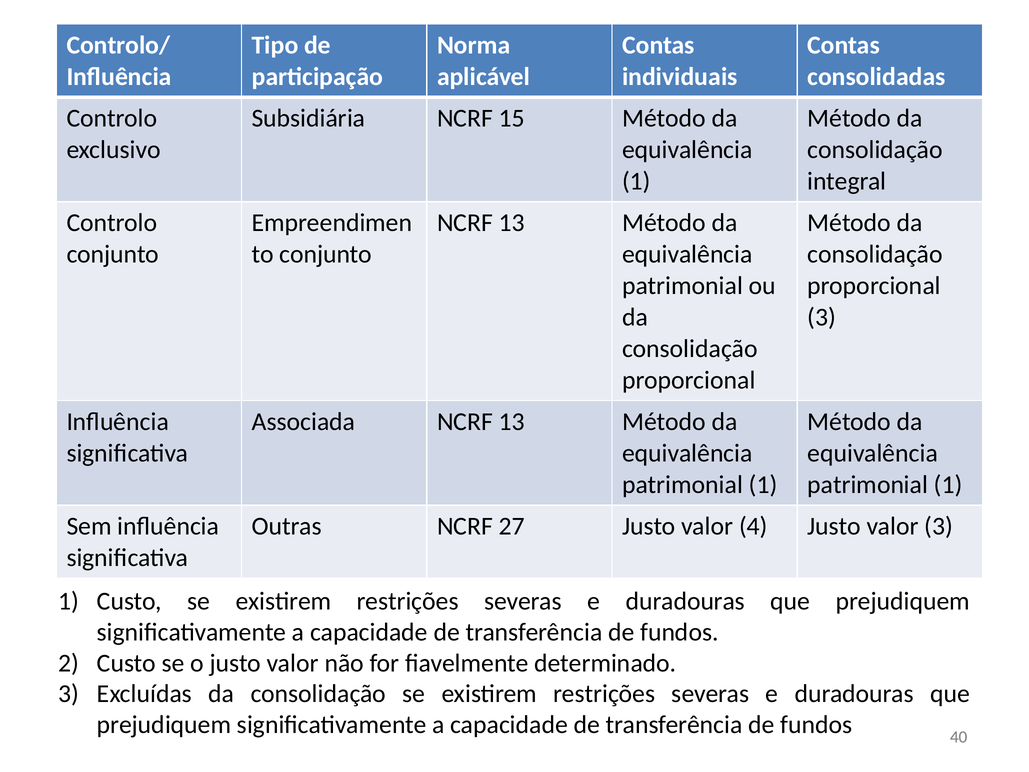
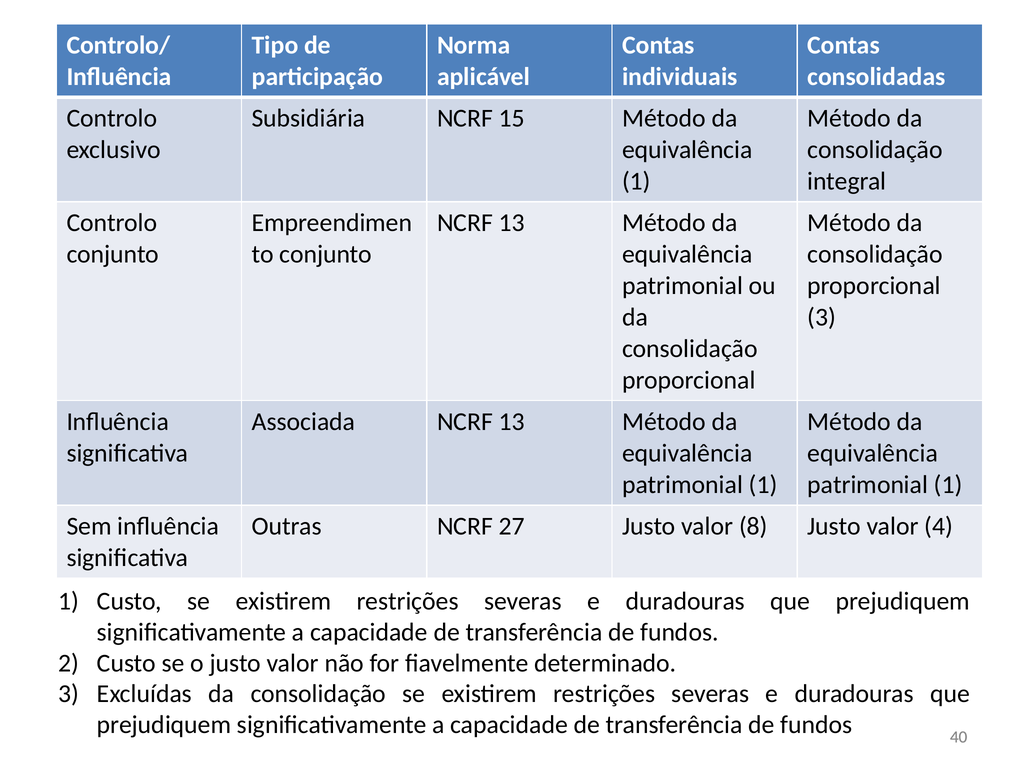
4: 4 -> 8
valor 3: 3 -> 4
